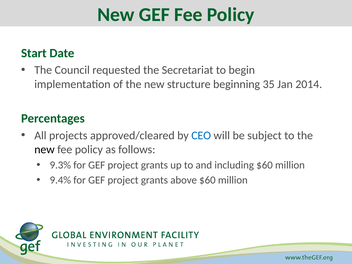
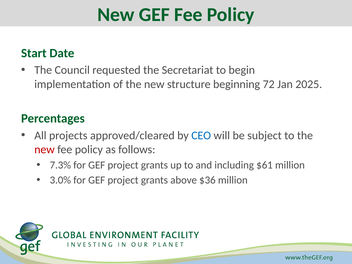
35: 35 -> 72
2014: 2014 -> 2025
new at (44, 150) colour: black -> red
9.3%: 9.3% -> 7.3%
including $60: $60 -> $61
9.4%: 9.4% -> 3.0%
above $60: $60 -> $36
